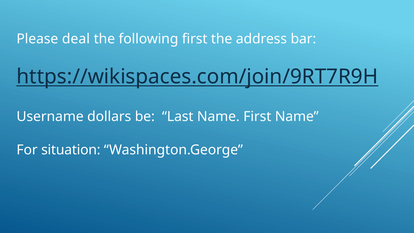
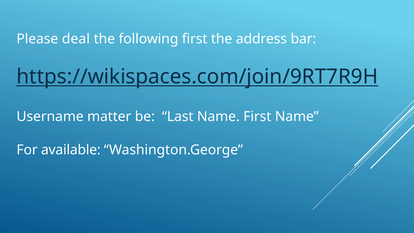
dollars: dollars -> matter
situation: situation -> available
